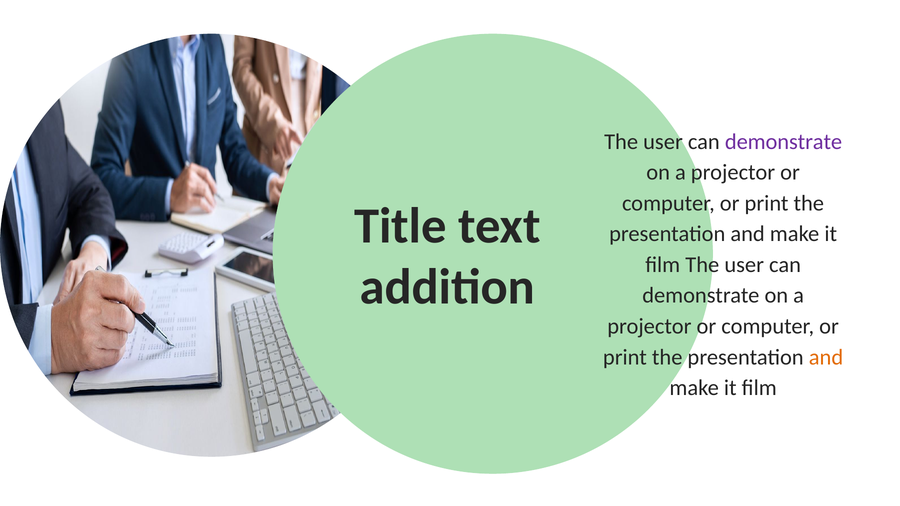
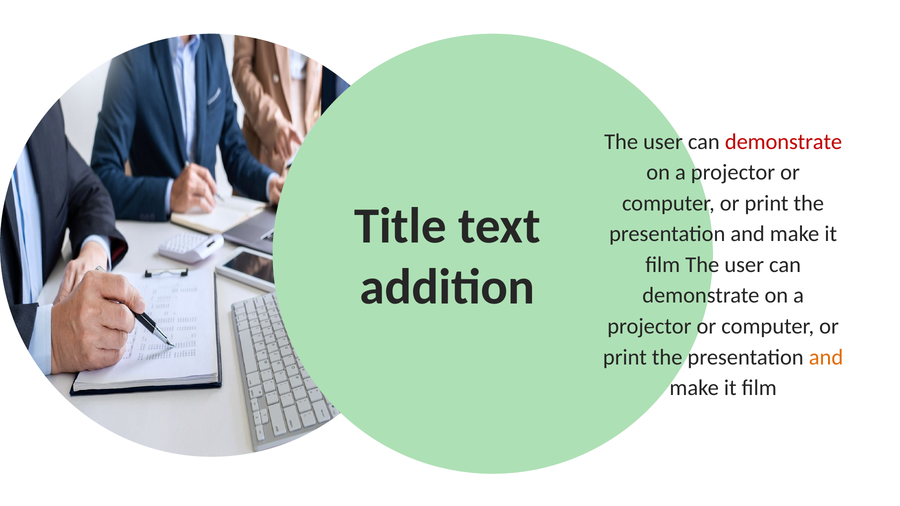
demonstrate at (784, 142) colour: purple -> red
